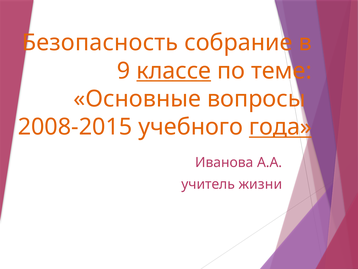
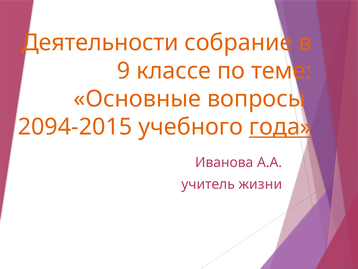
Безопасность: Безопасность -> Деятельности
классе underline: present -> none
2008-2015: 2008-2015 -> 2094-2015
